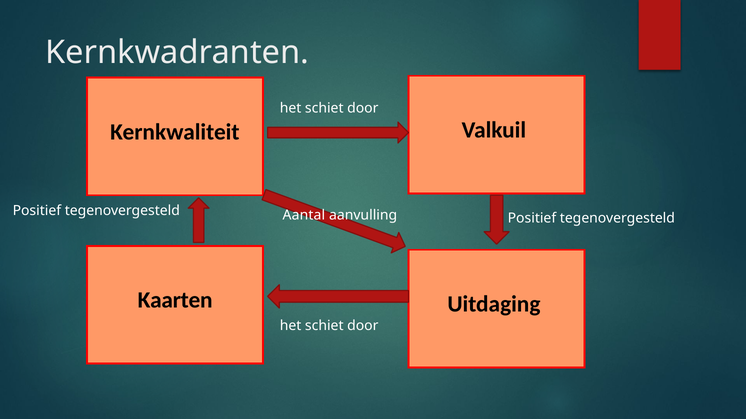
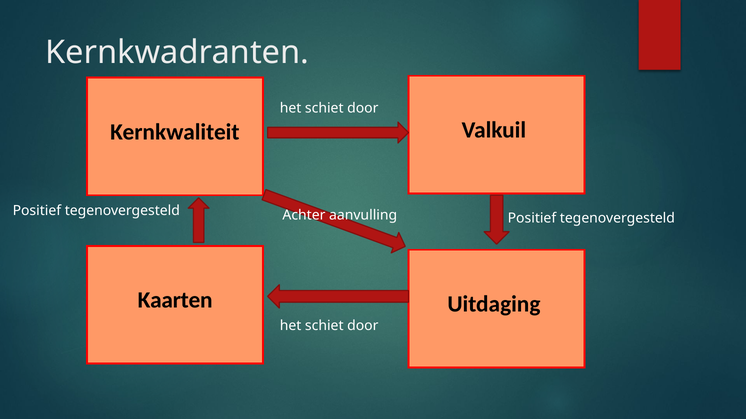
Aantal: Aantal -> Achter
